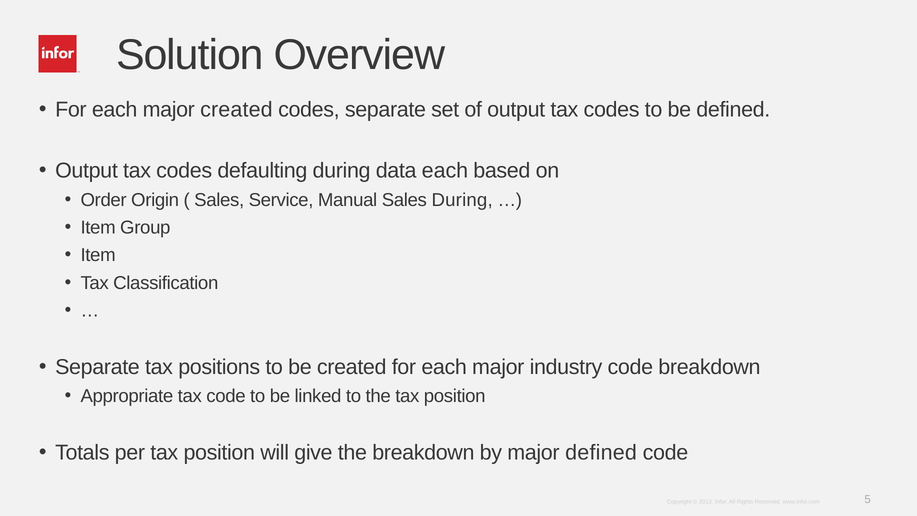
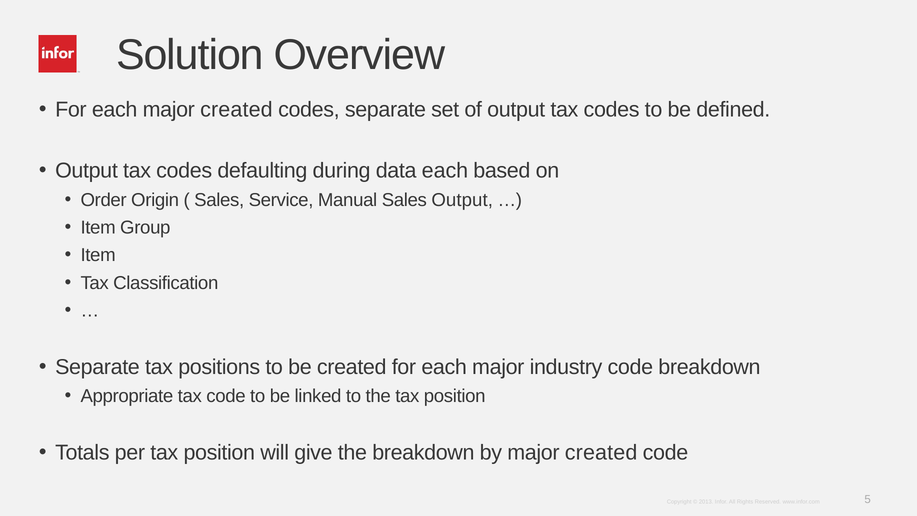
Sales During: During -> Output
by major defined: defined -> created
